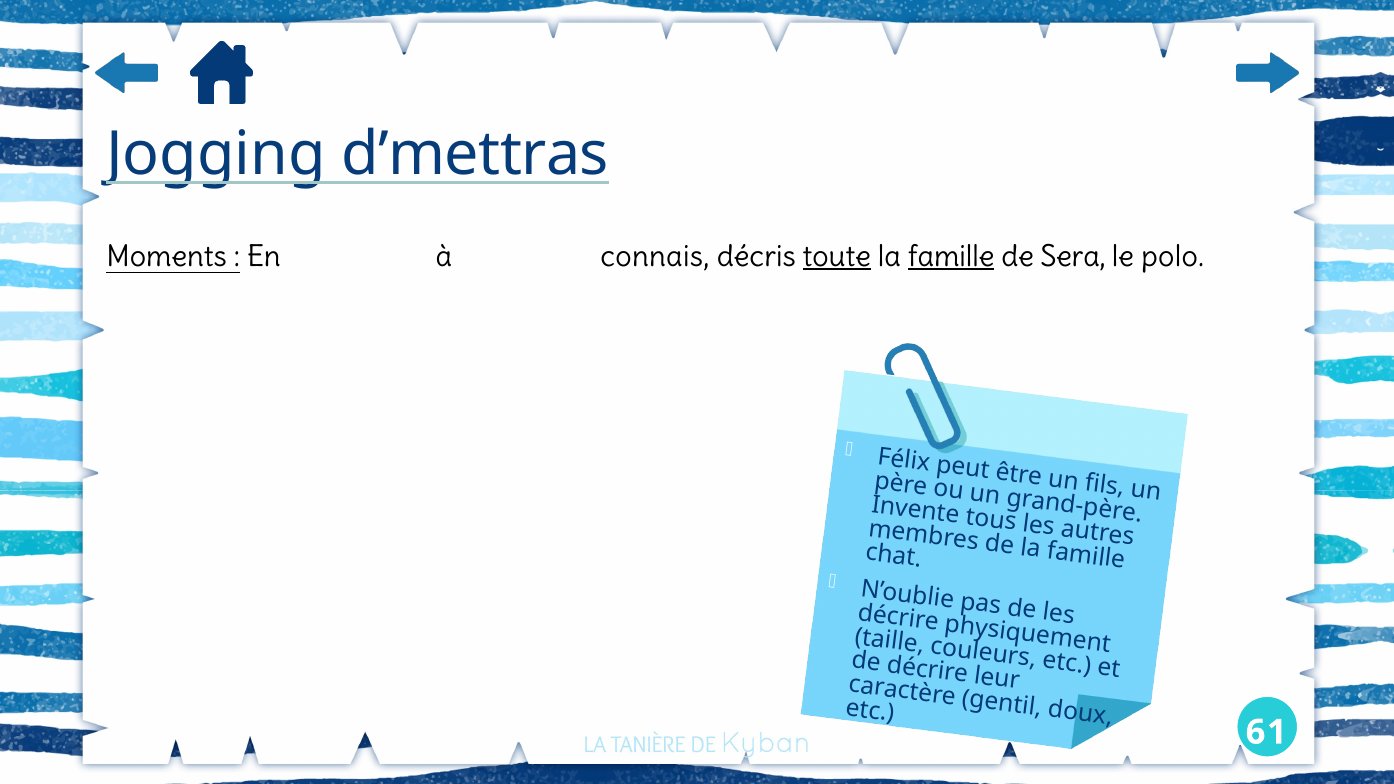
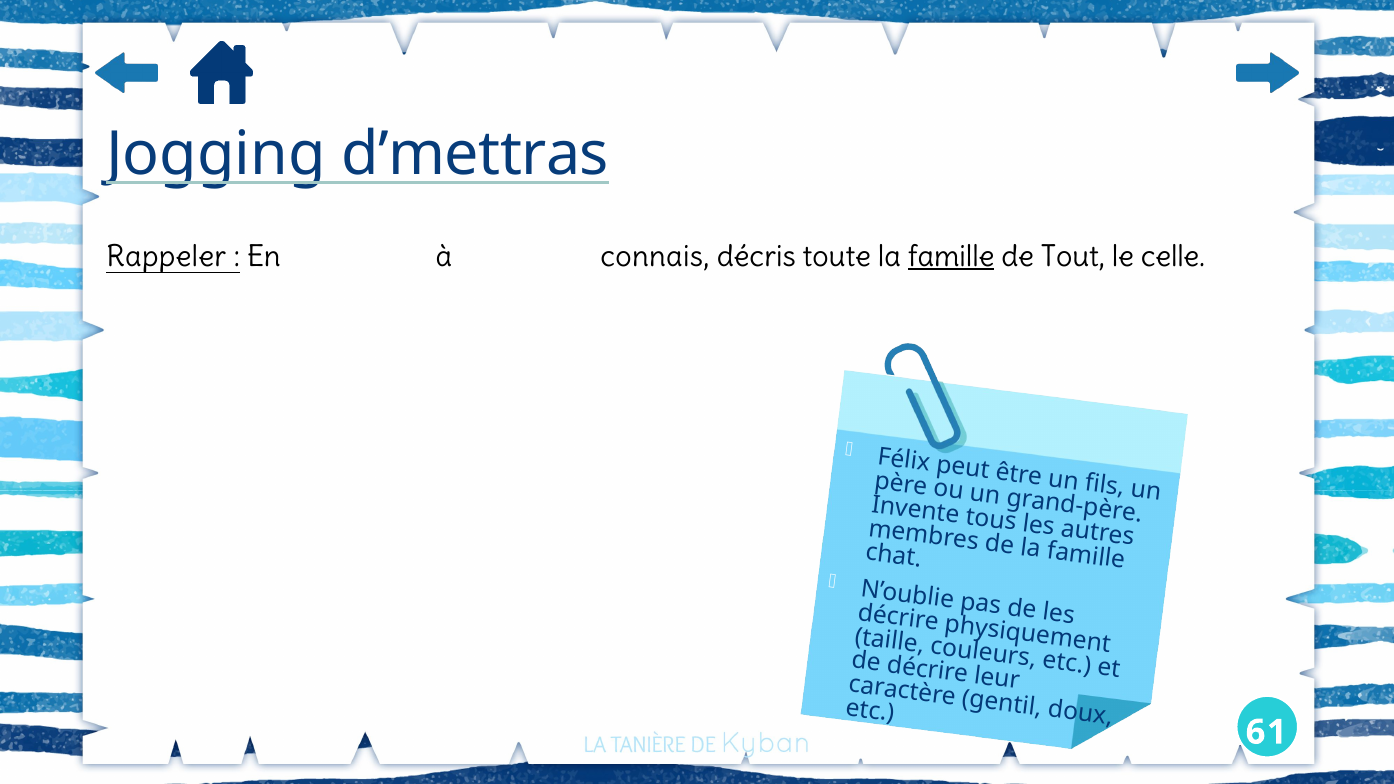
Moments: Moments -> Rappeler
toute underline: present -> none
Sera: Sera -> Tout
polo: polo -> celle
